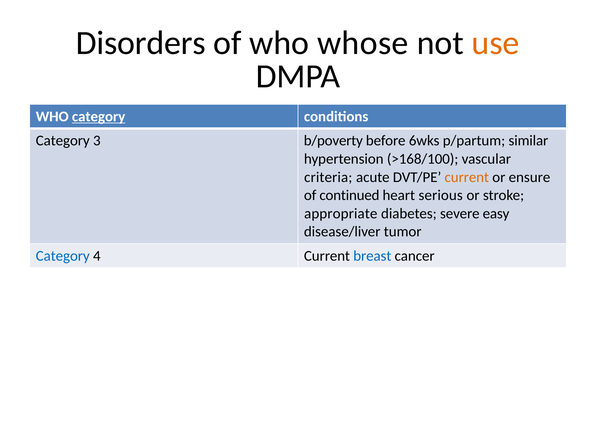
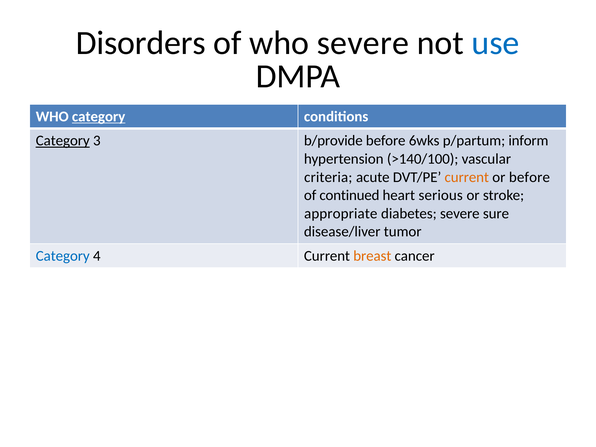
who whose: whose -> severe
use colour: orange -> blue
Category at (63, 141) underline: none -> present
b/poverty: b/poverty -> b/provide
similar: similar -> inform
>168/100: >168/100 -> >140/100
or ensure: ensure -> before
easy: easy -> sure
breast colour: blue -> orange
